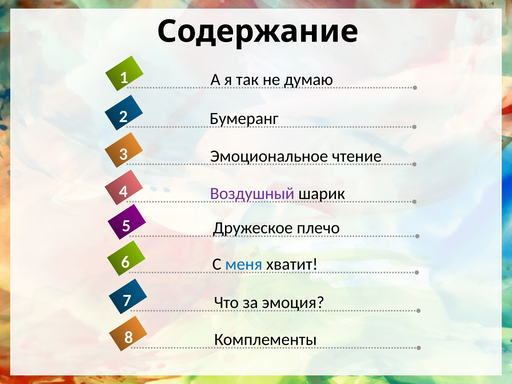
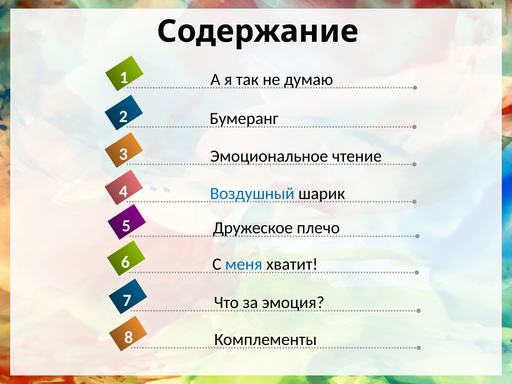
Воздушный colour: purple -> blue
